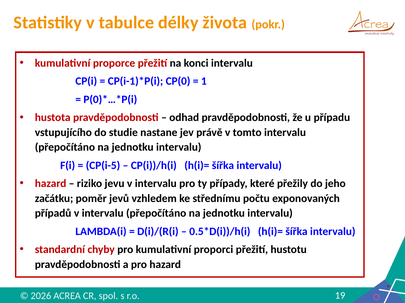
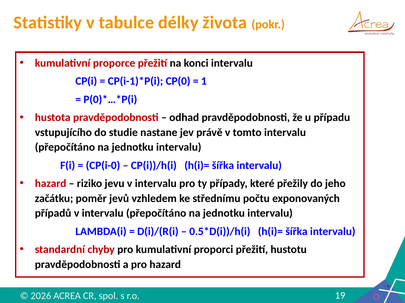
CP(i-5: CP(i-5 -> CP(i-0
